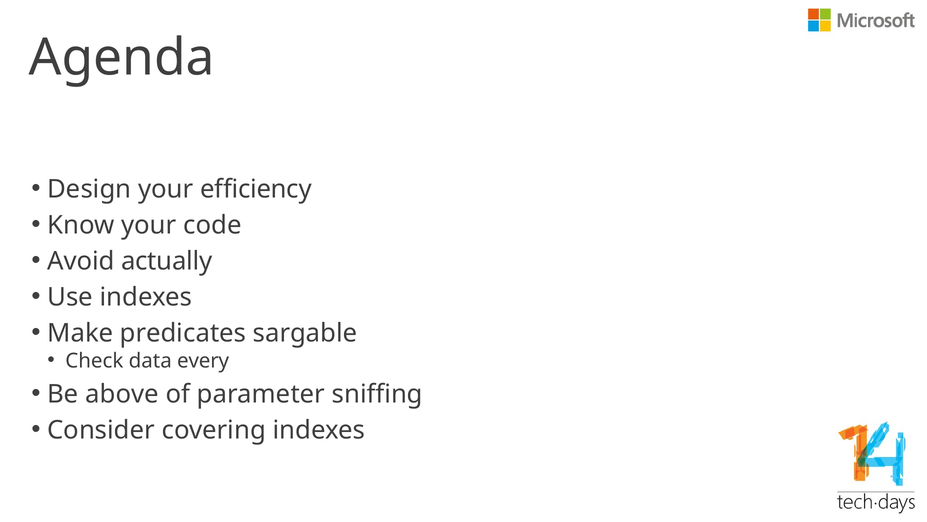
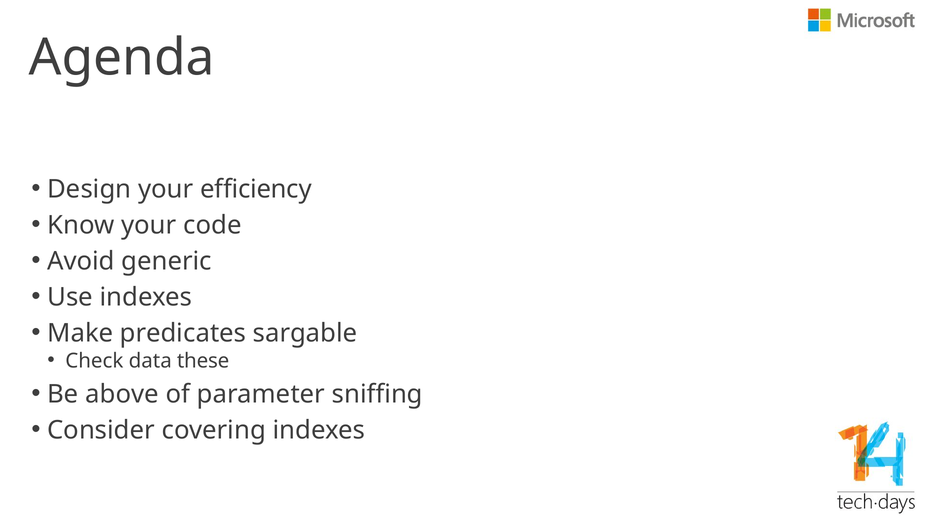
actually: actually -> generic
every: every -> these
